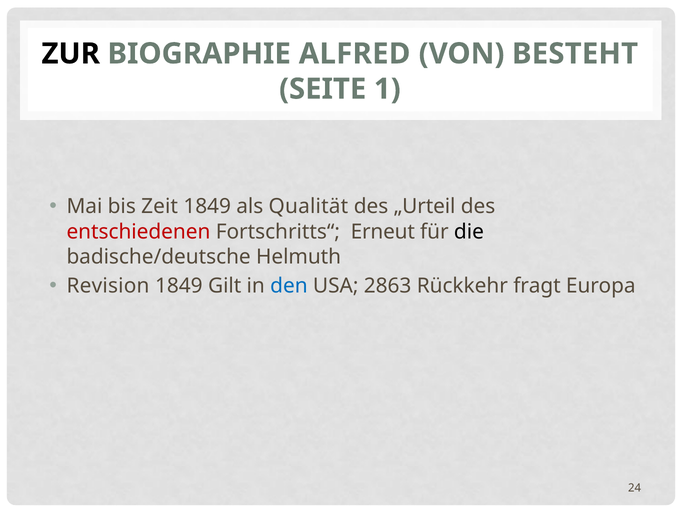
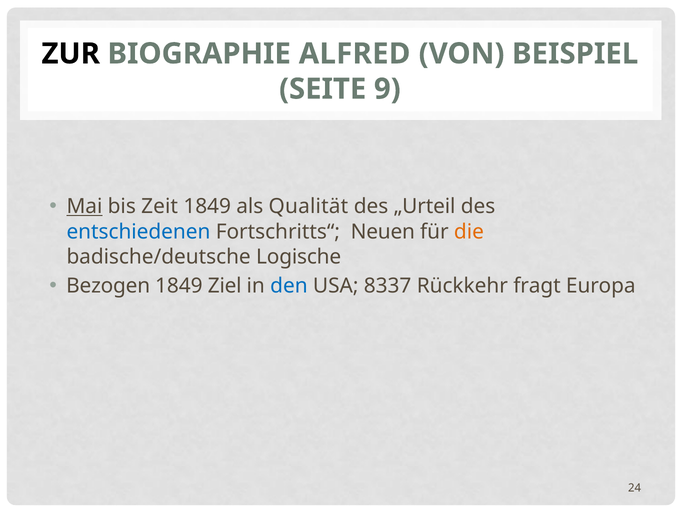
BESTEHT: BESTEHT -> BEISPIEL
1: 1 -> 9
Mai underline: none -> present
entschiedenen colour: red -> blue
Erneut: Erneut -> Neuen
die colour: black -> orange
Helmuth: Helmuth -> Logische
Revision: Revision -> Bezogen
Gilt: Gilt -> Ziel
2863: 2863 -> 8337
